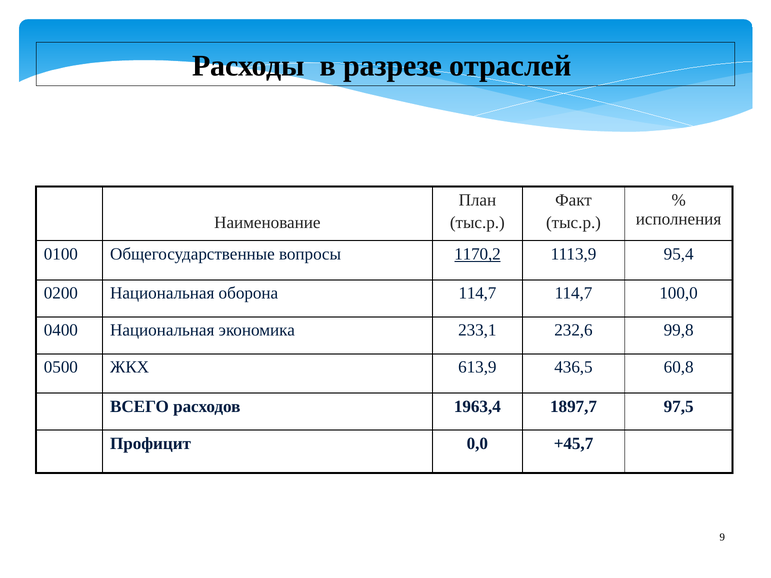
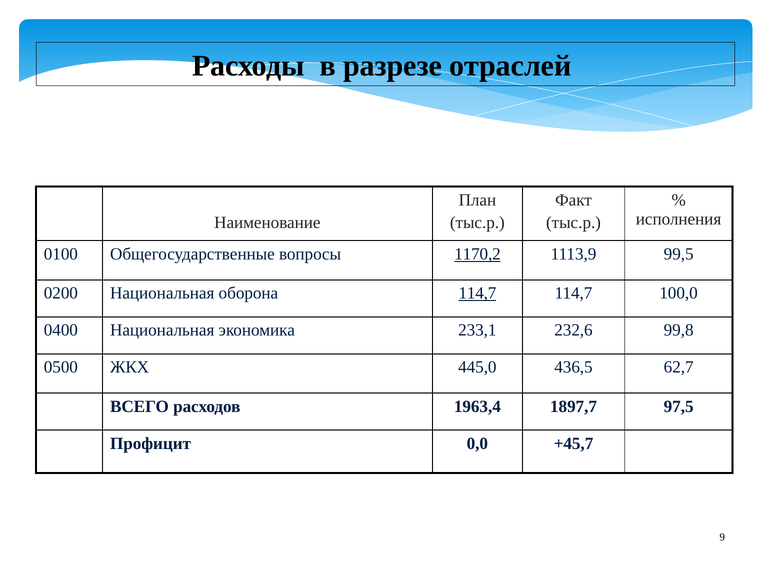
95,4: 95,4 -> 99,5
114,7 at (477, 293) underline: none -> present
613,9: 613,9 -> 445,0
60,8: 60,8 -> 62,7
